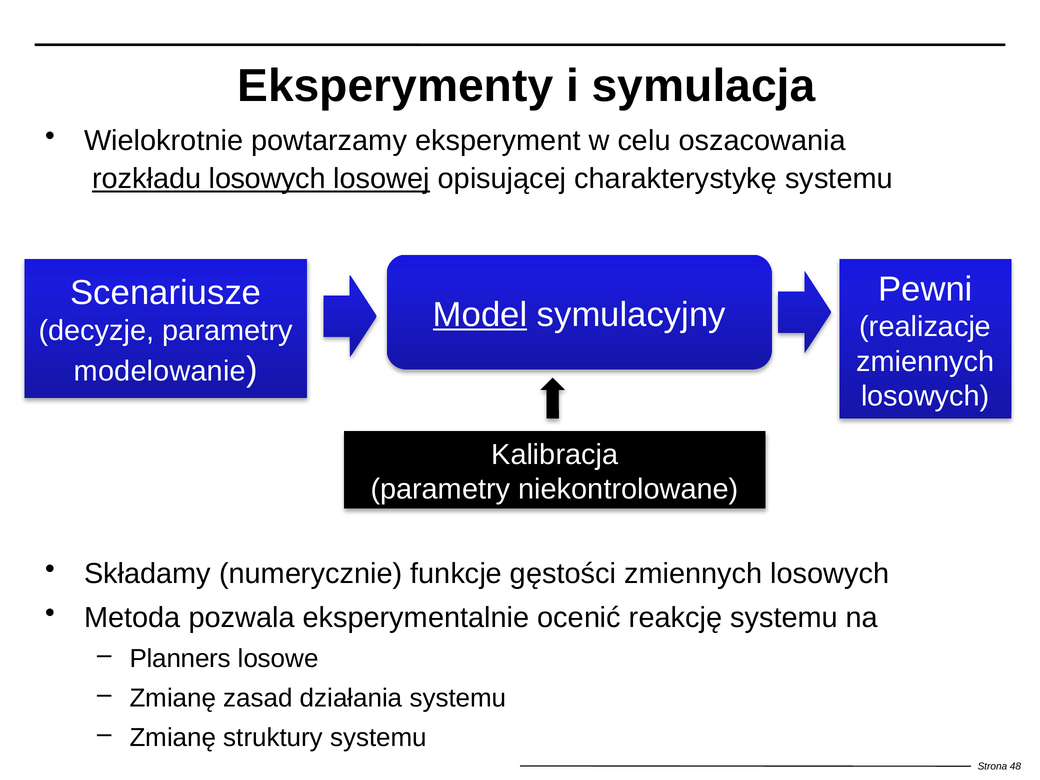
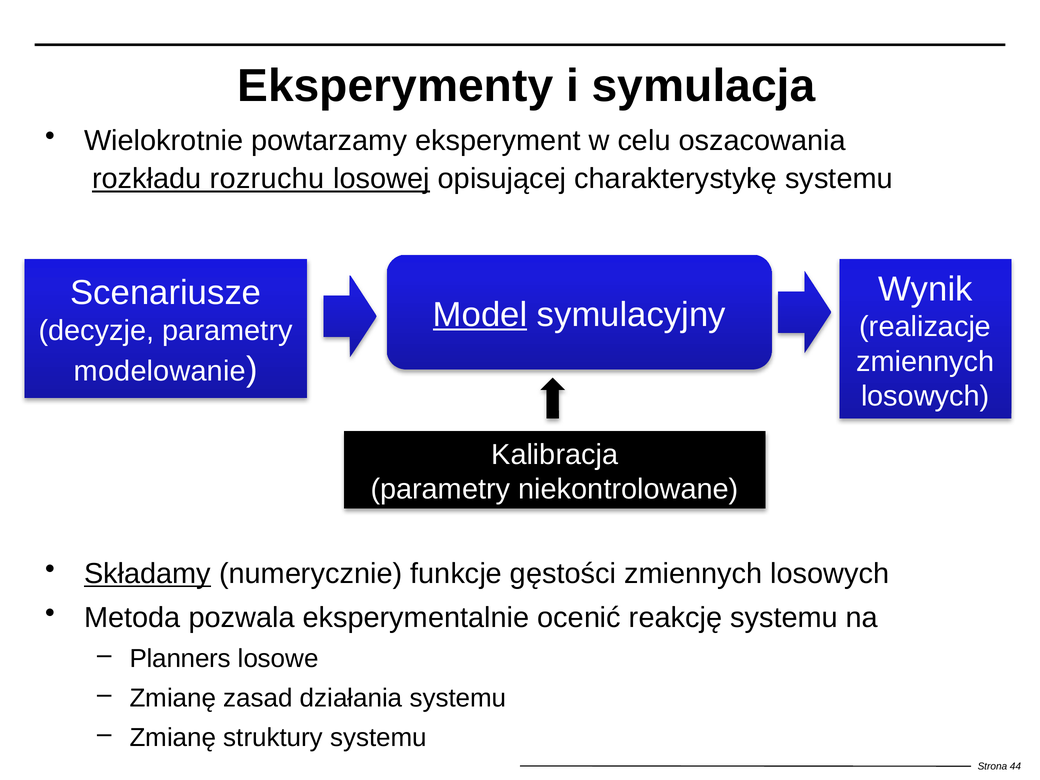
rozkładu losowych: losowych -> rozruchu
Pewni: Pewni -> Wynik
Składamy underline: none -> present
48: 48 -> 44
